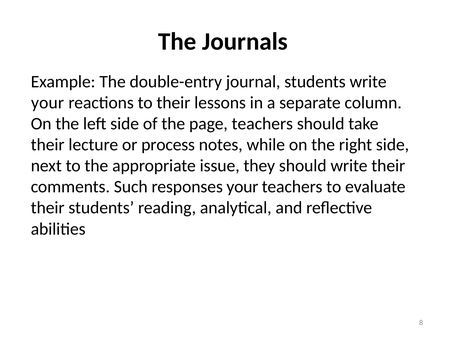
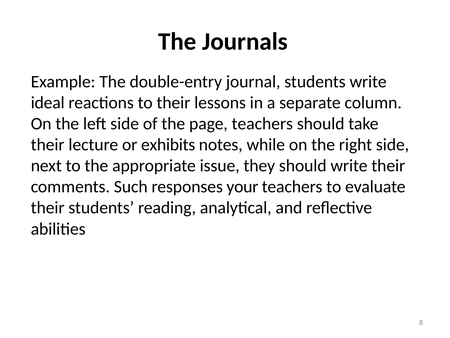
your at (48, 102): your -> ideal
process: process -> exhibits
